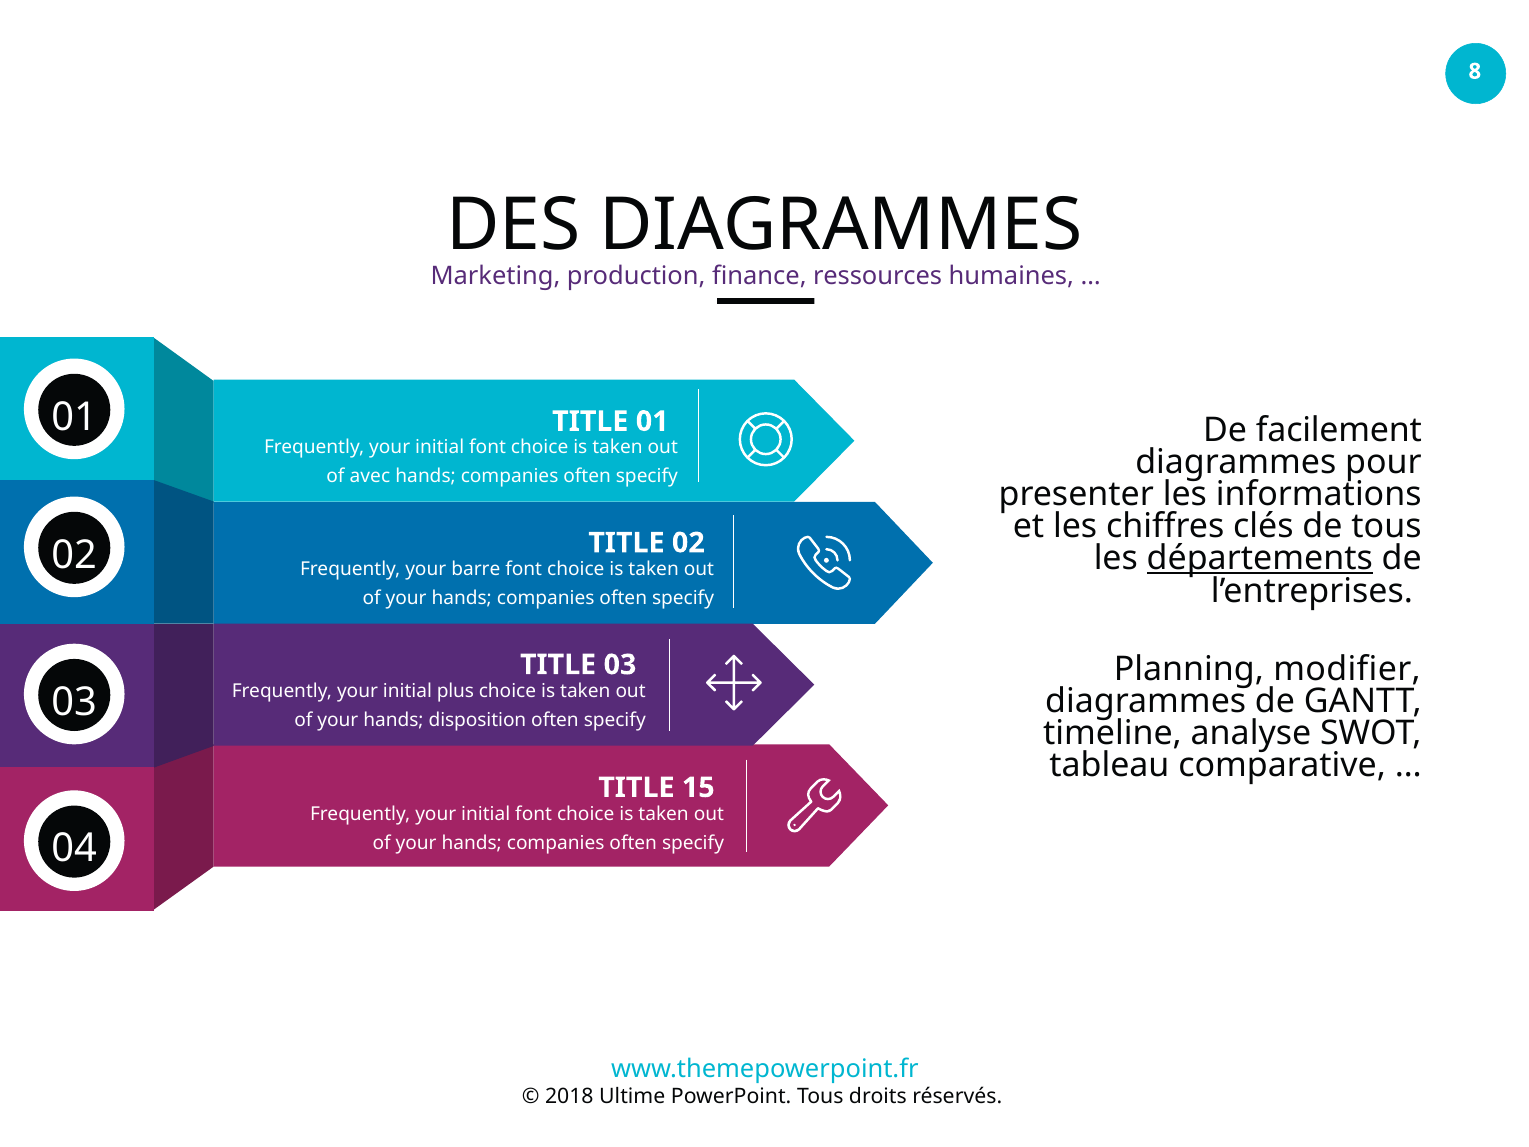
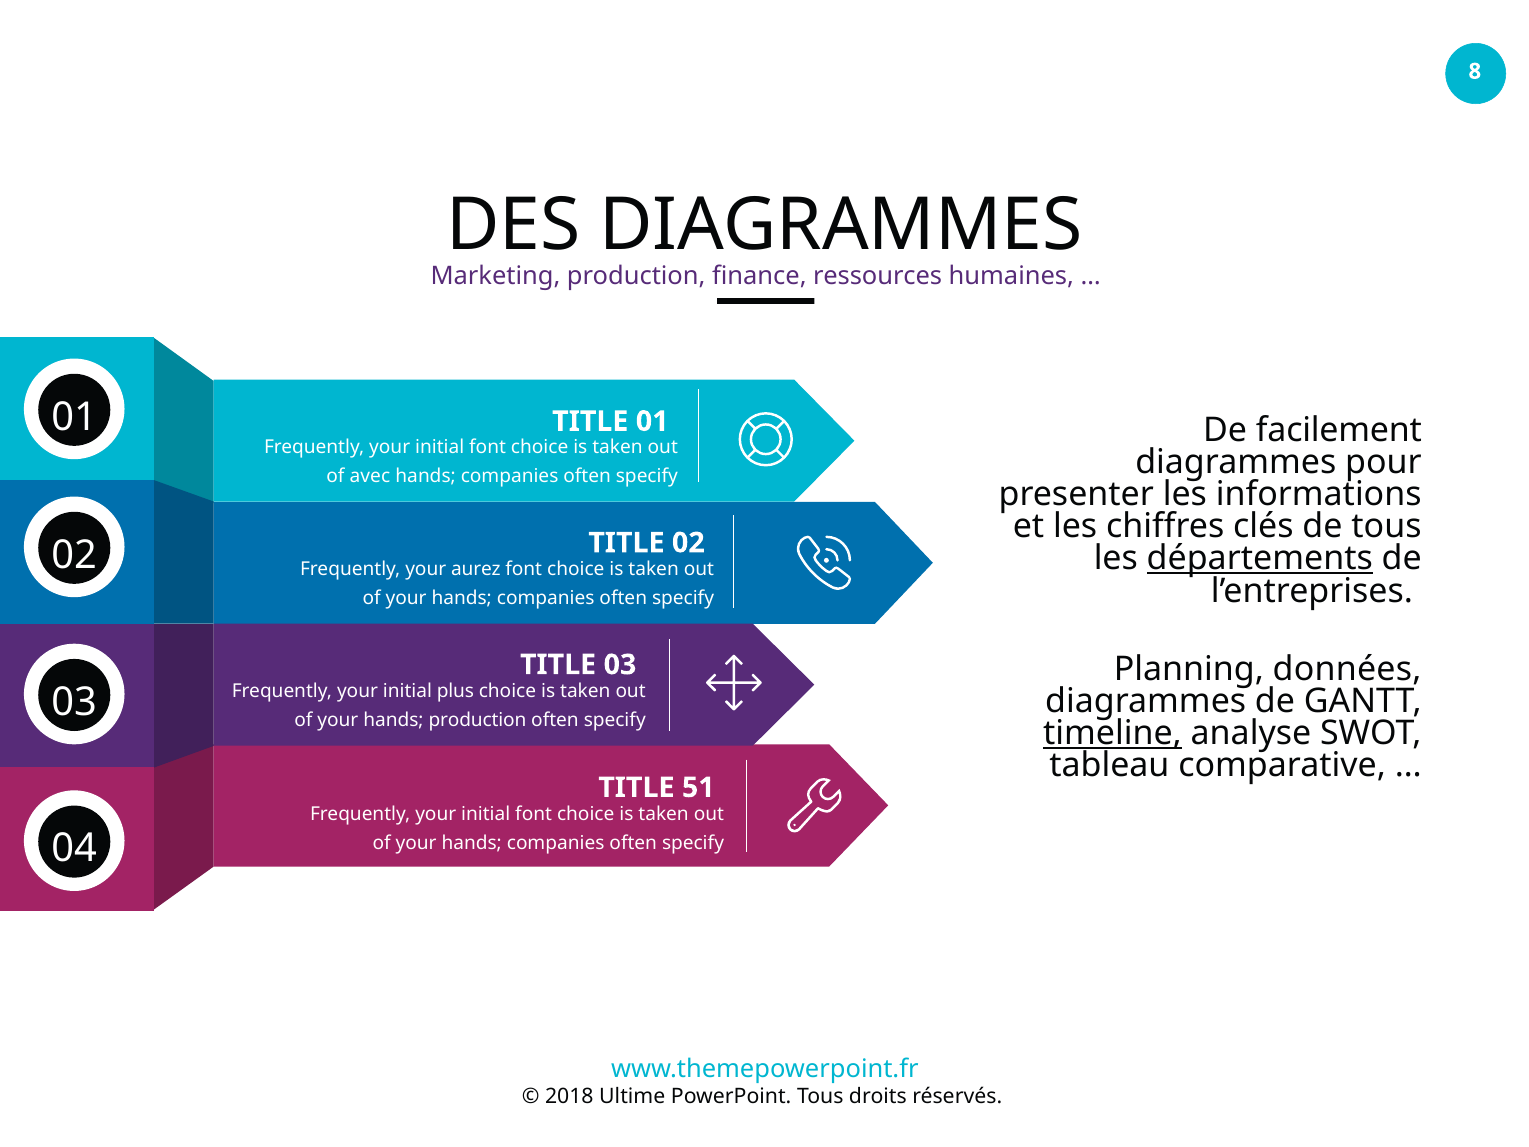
barre: barre -> aurez
modifier: modifier -> données
hands disposition: disposition -> production
timeline underline: none -> present
15: 15 -> 51
